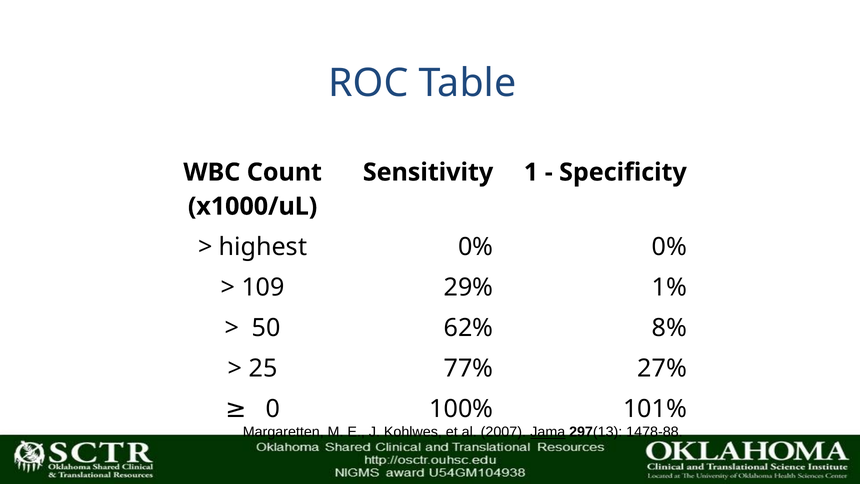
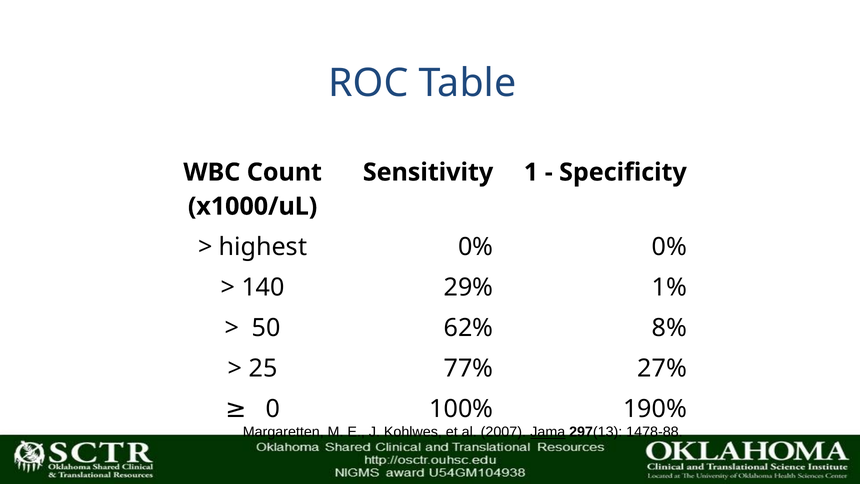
109: 109 -> 140
101%: 101% -> 190%
